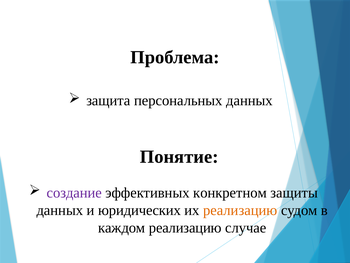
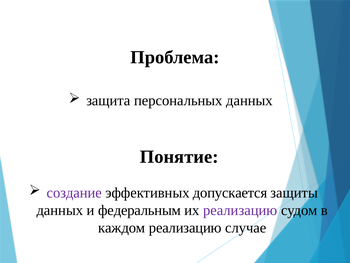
конкретном: конкретном -> допускается
юридических: юридических -> федеральным
реализацию at (240, 210) colour: orange -> purple
